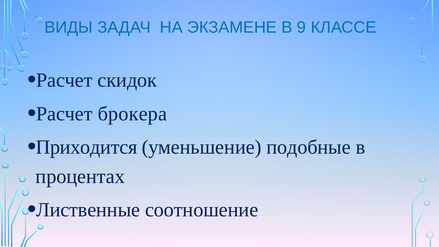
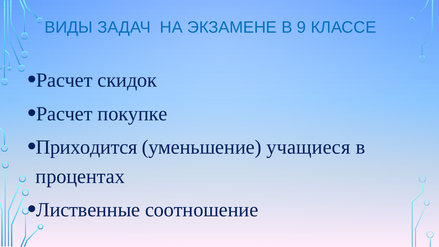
брокера: брокера -> покупке
подобные: подобные -> учащиеся
